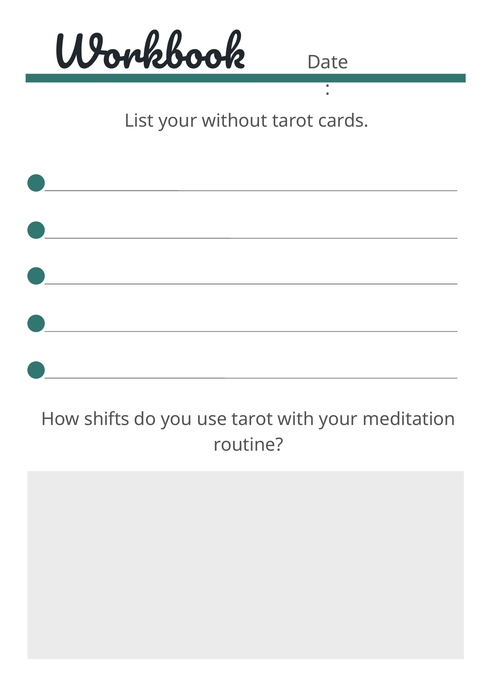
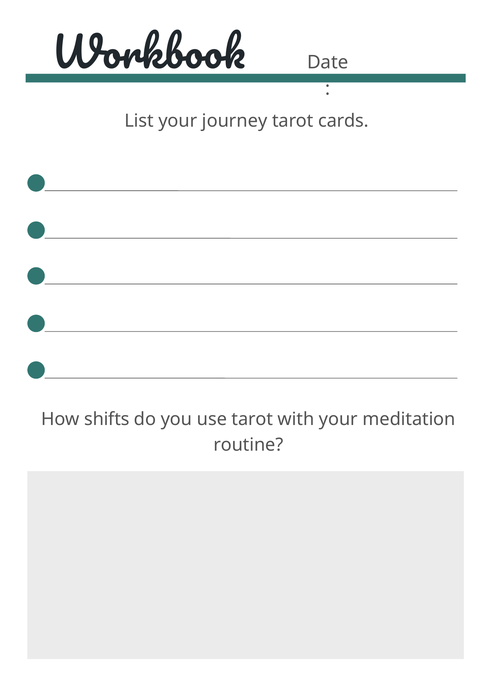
without: without -> journey
